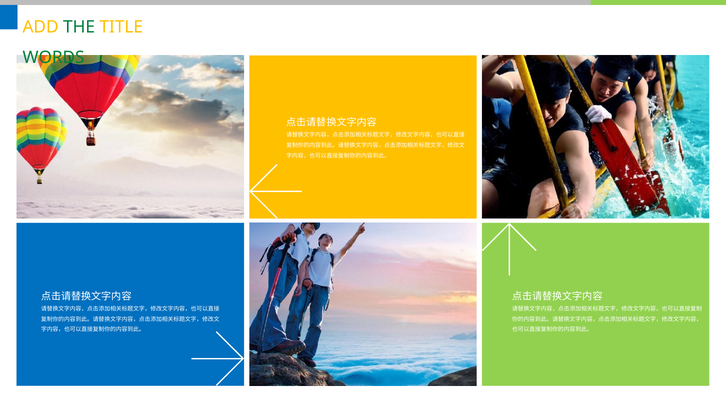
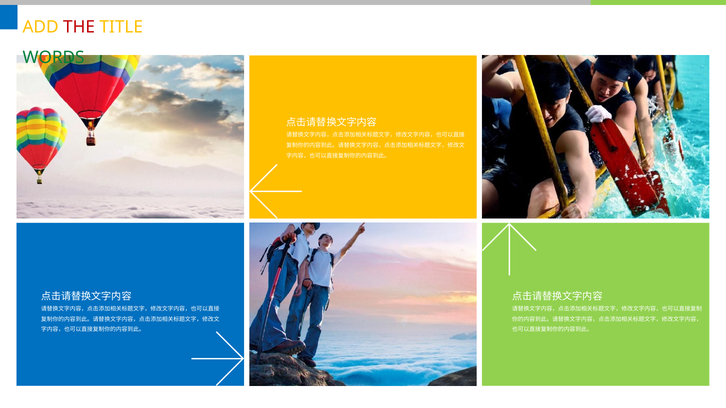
THE colour: green -> red
